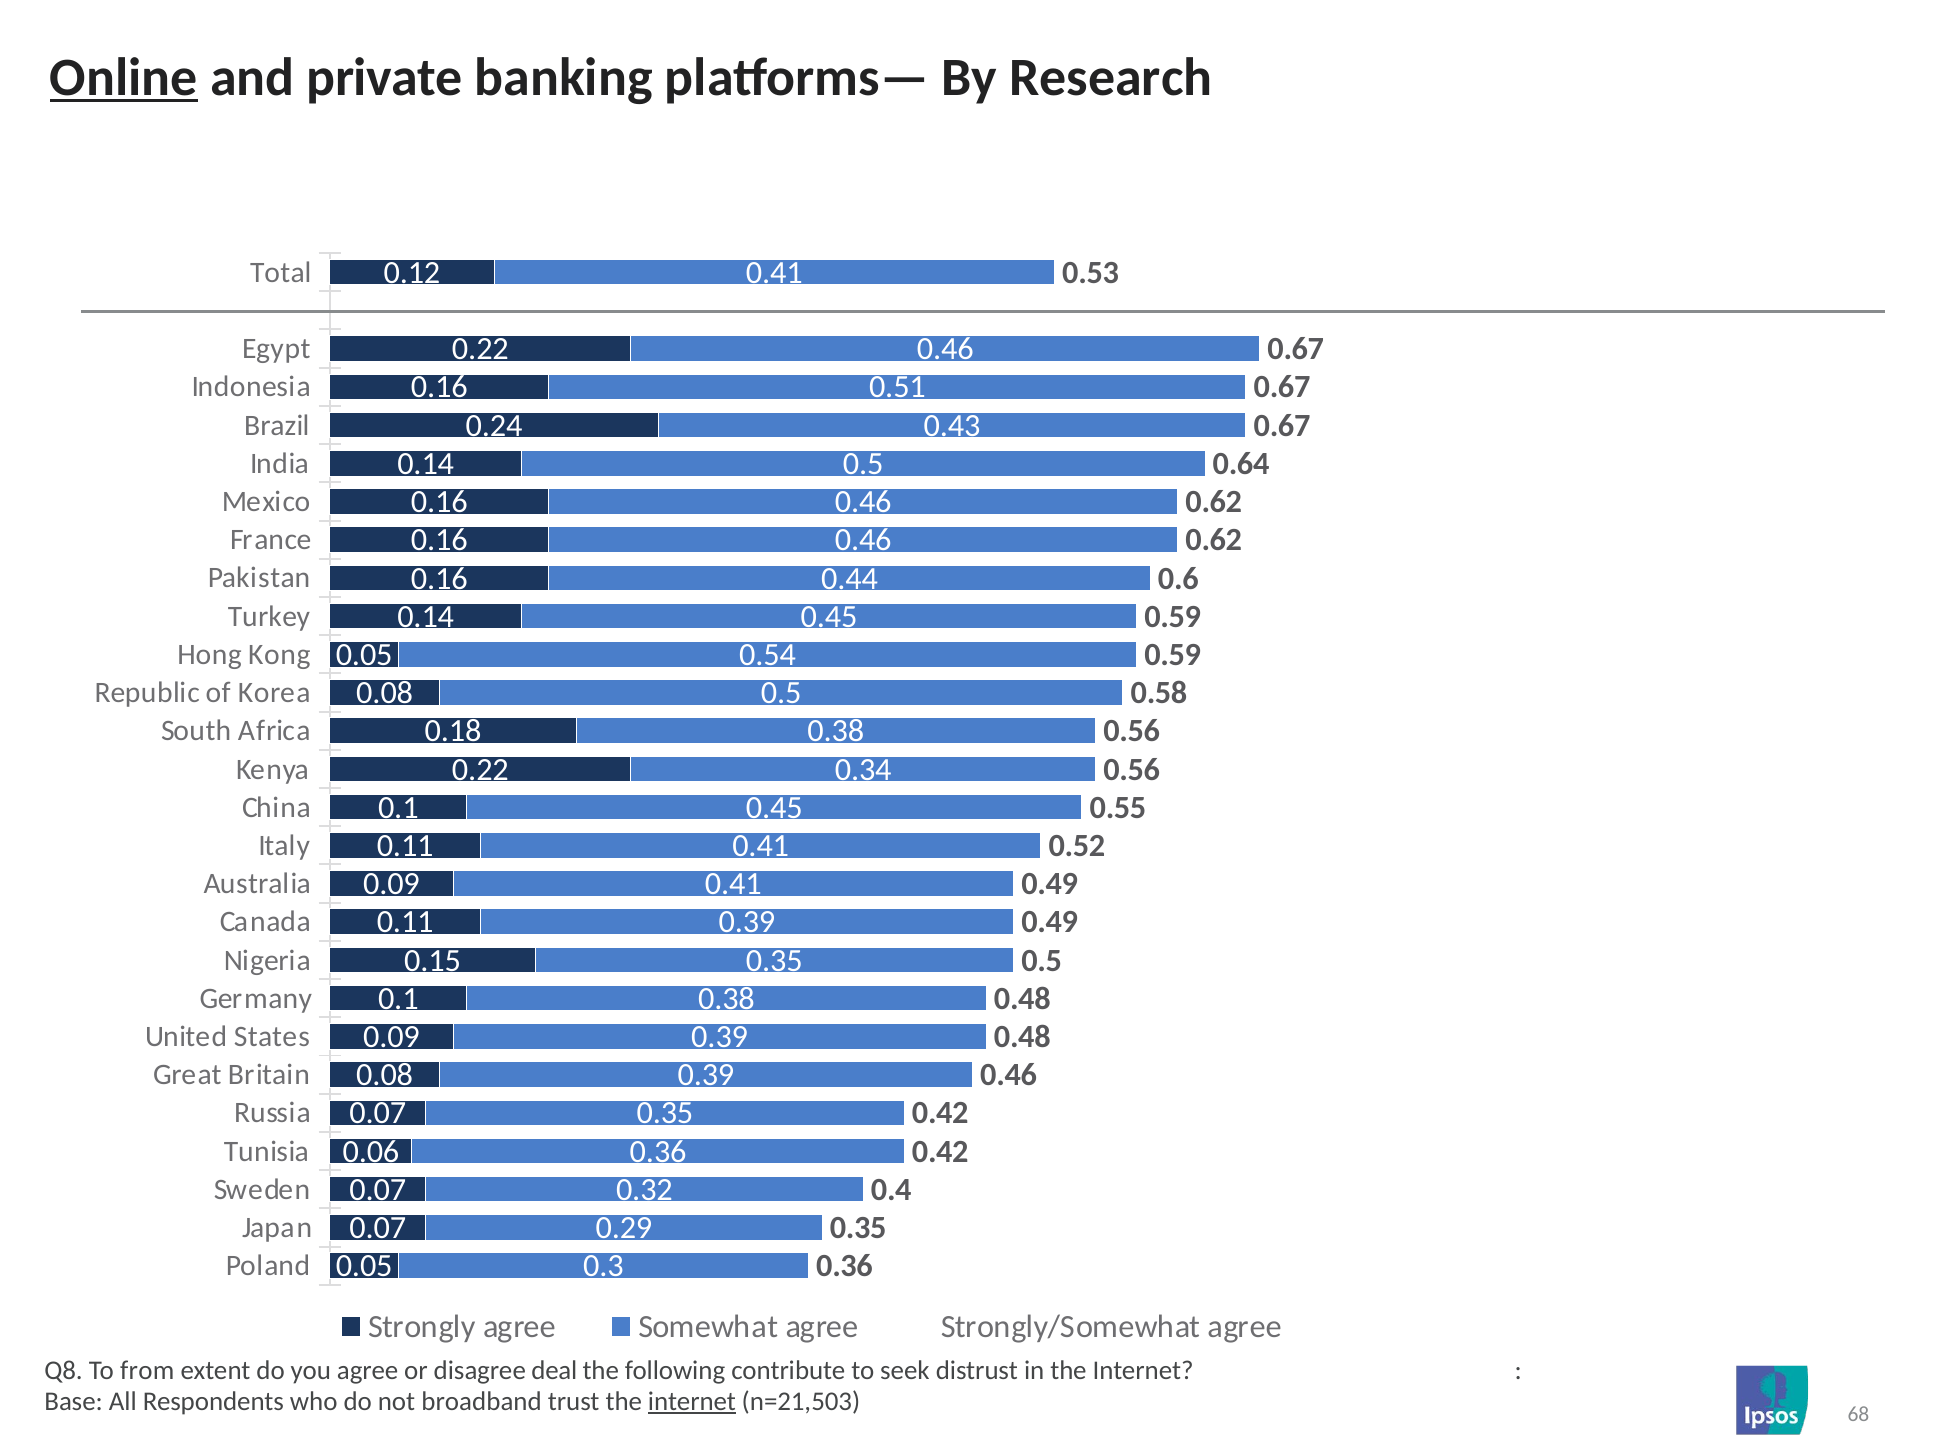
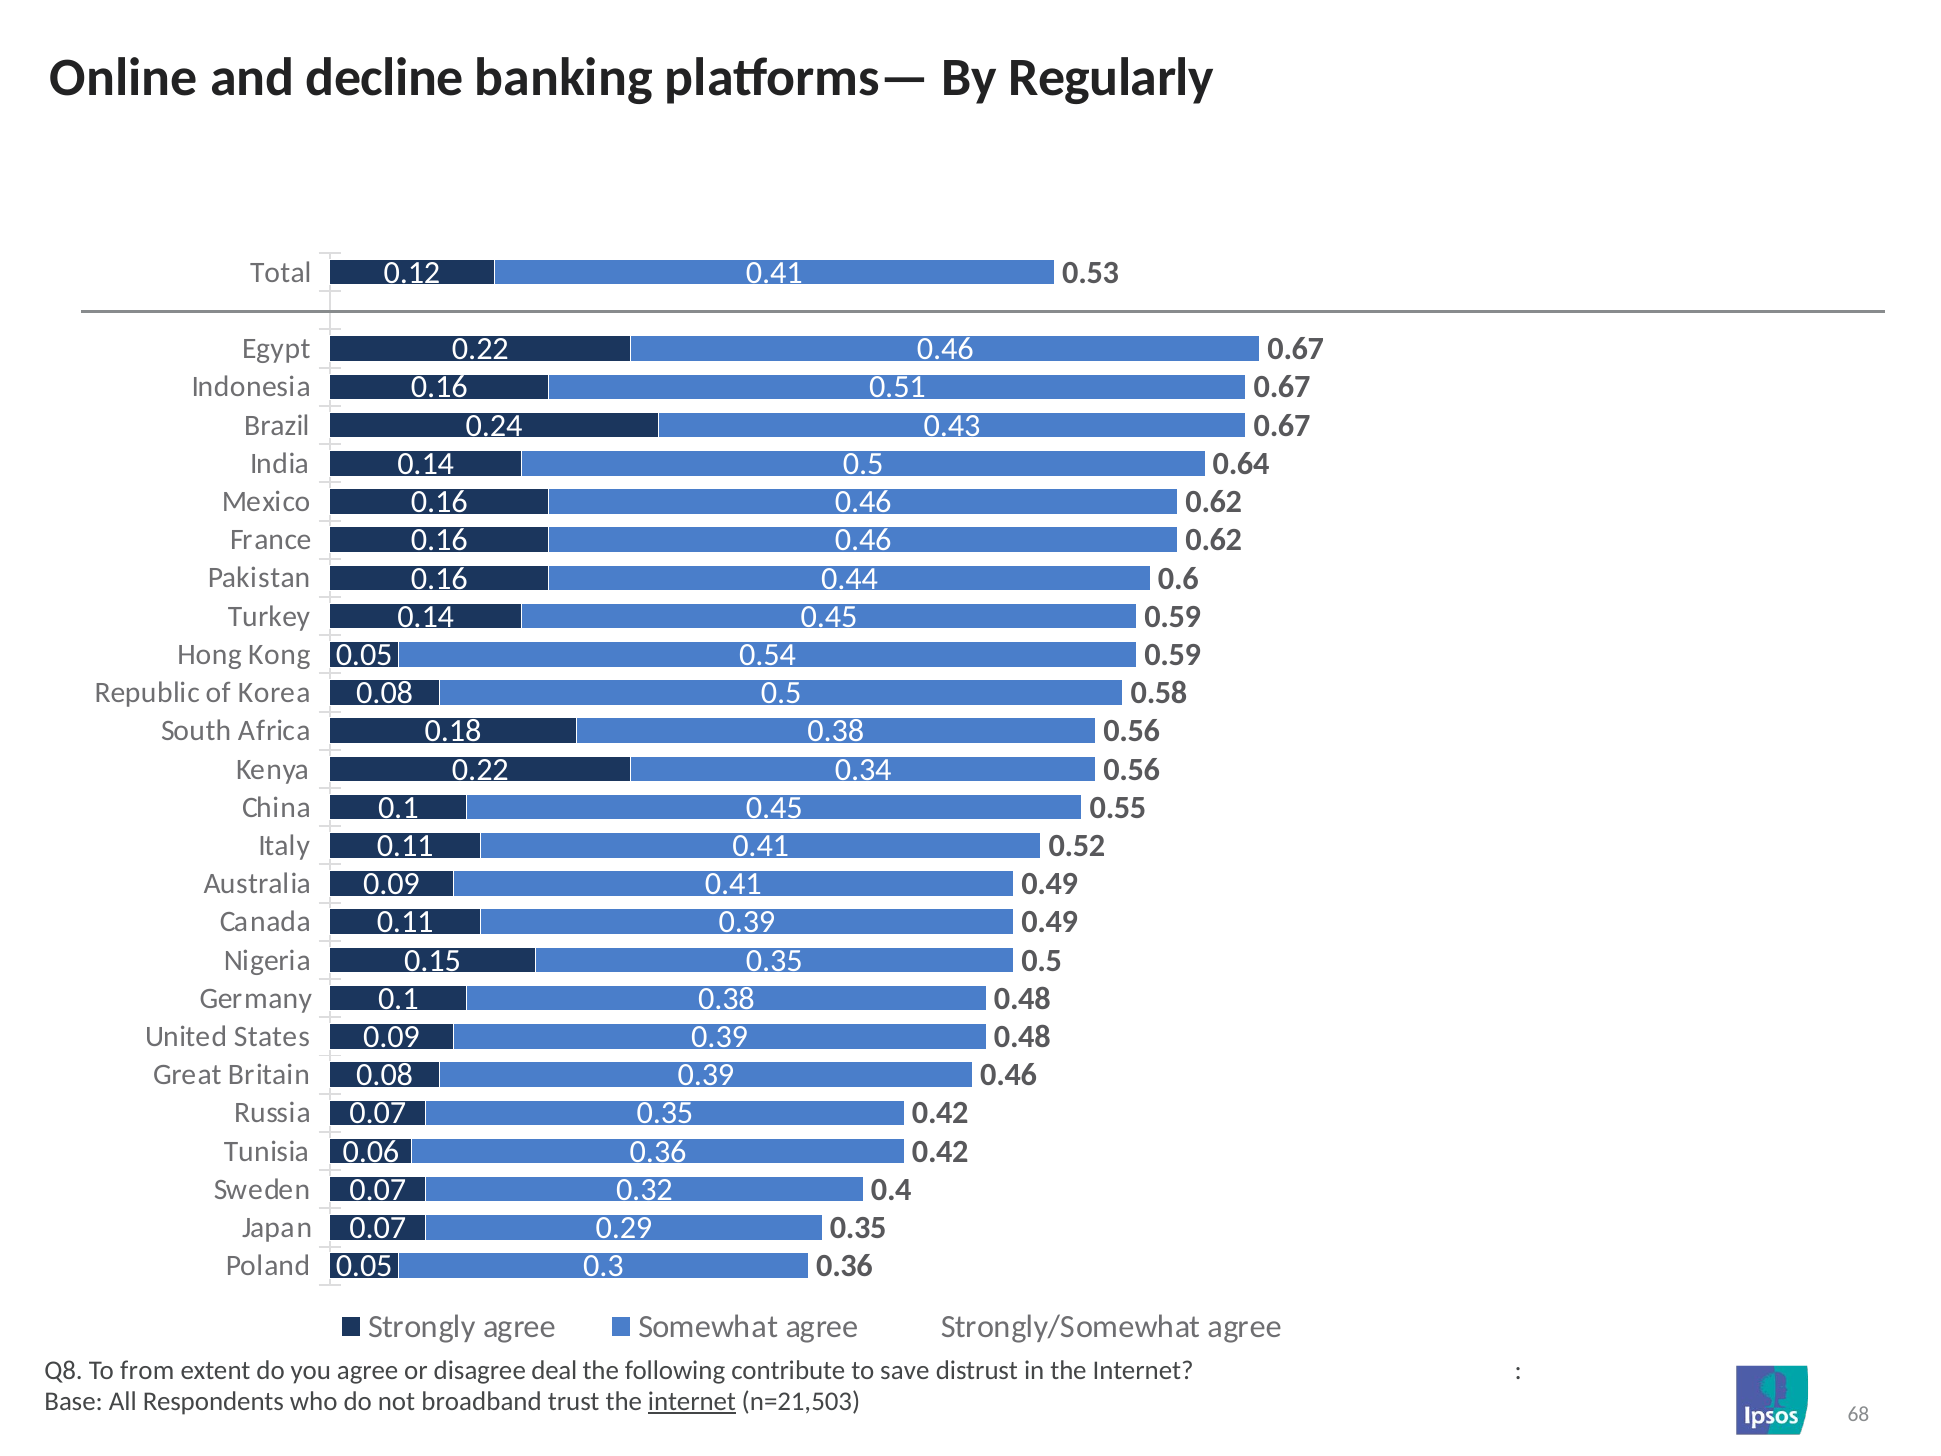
Online underline: present -> none
private: private -> decline
Research: Research -> Regularly
seek: seek -> save
